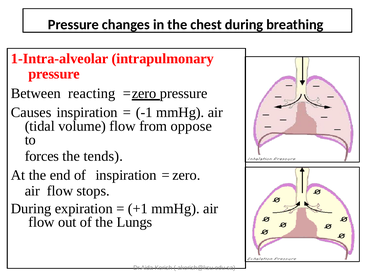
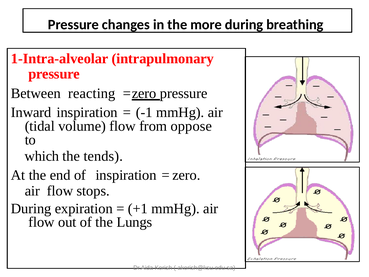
chest: chest -> more
Causes: Causes -> Inward
forces: forces -> which
